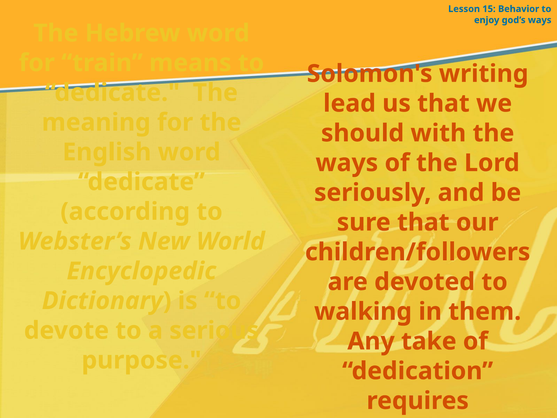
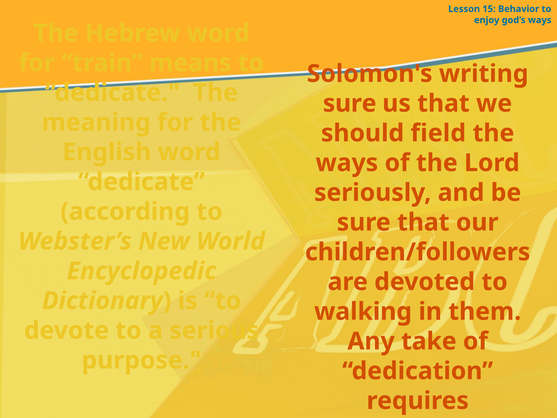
lead at (350, 103): lead -> sure
with: with -> field
